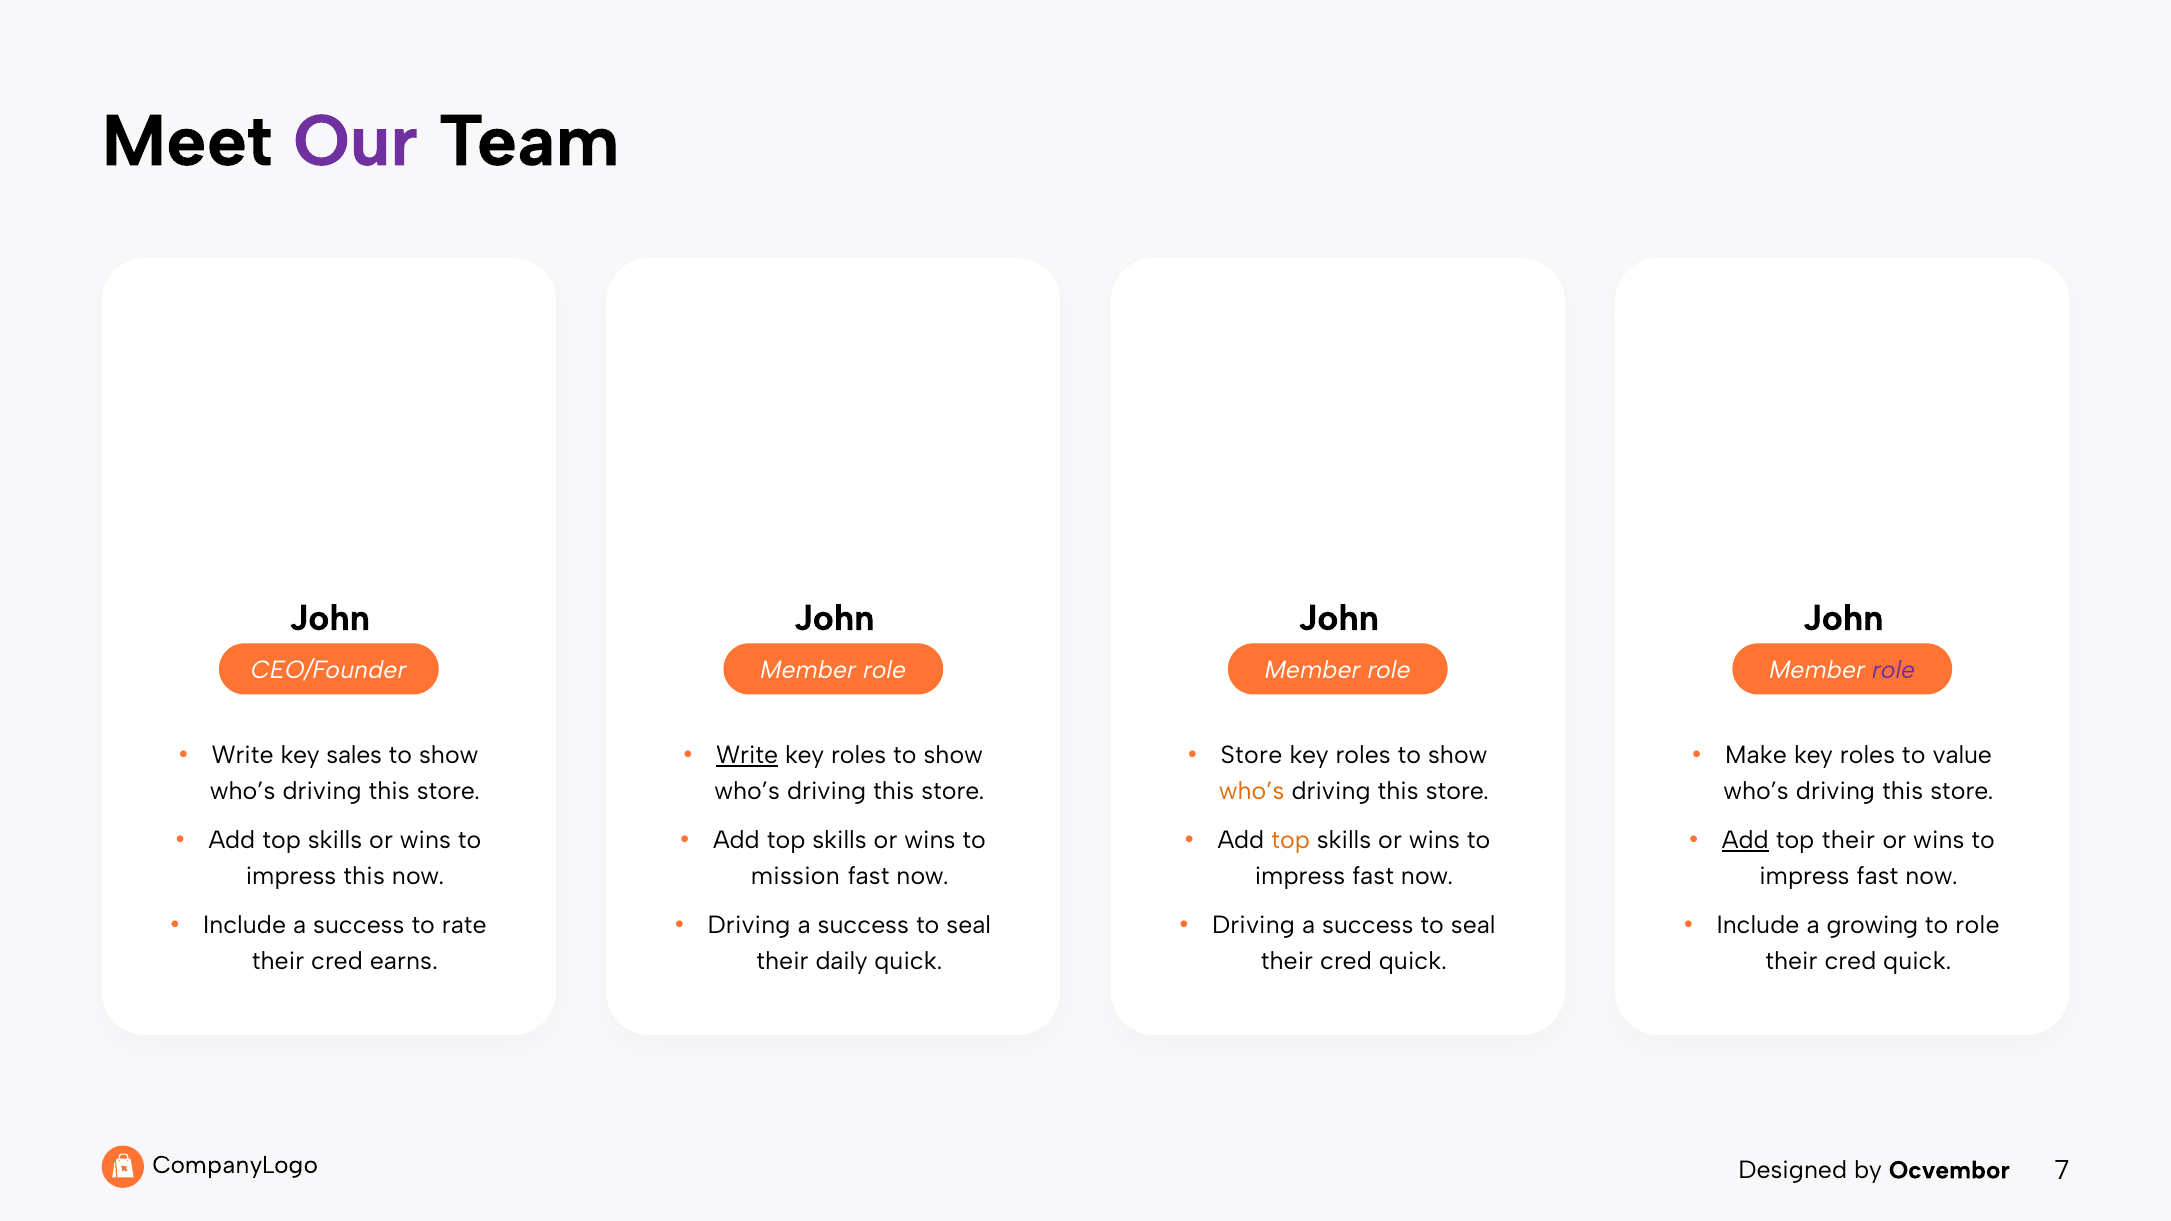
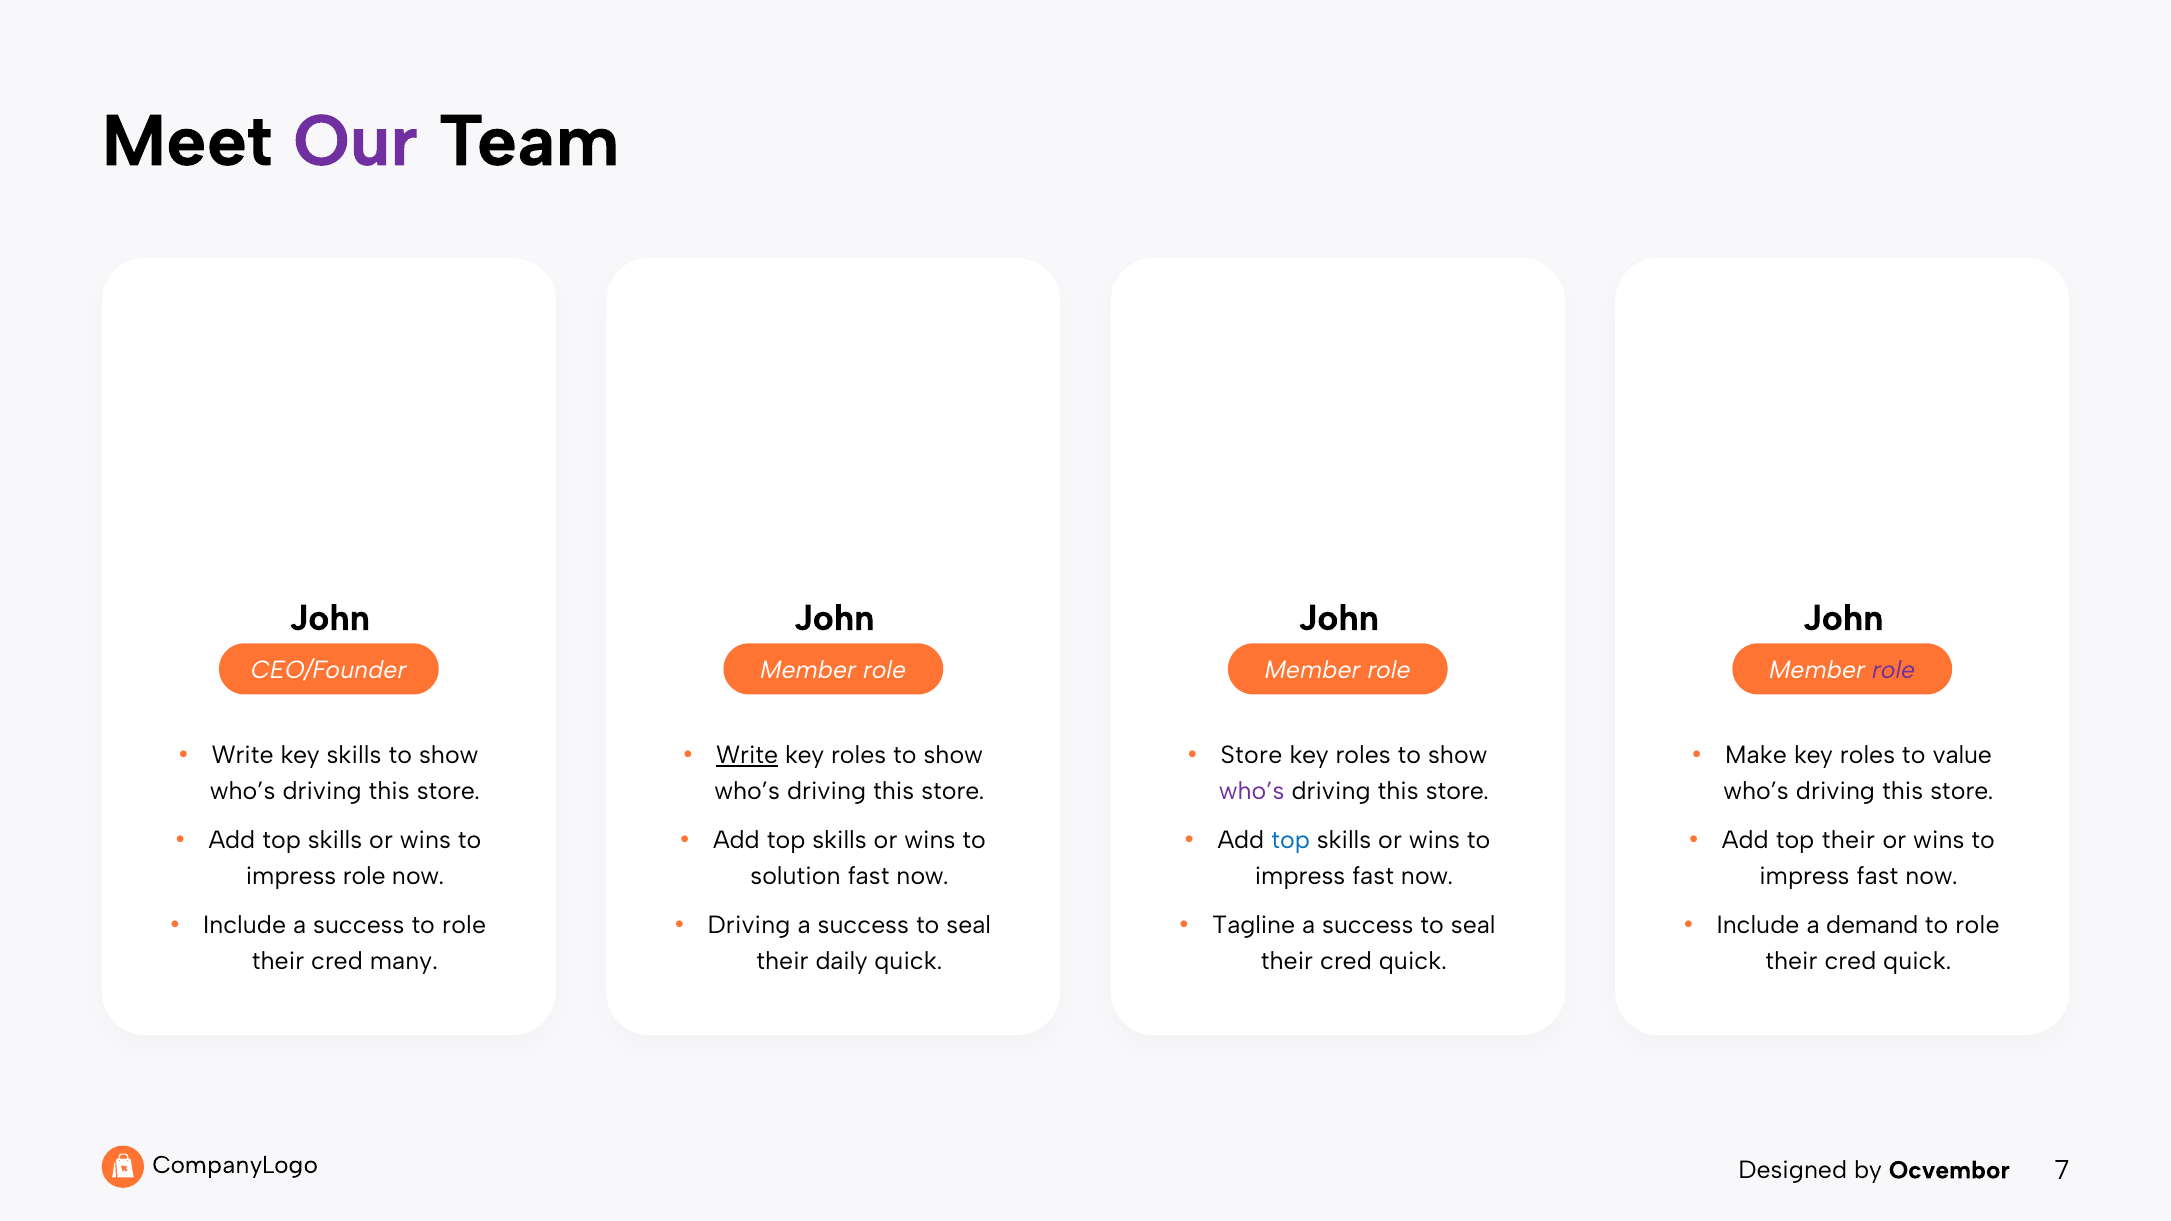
key sales: sales -> skills
who’s at (1252, 791) colour: orange -> purple
top at (1291, 841) colour: orange -> blue
Add at (1745, 841) underline: present -> none
impress this: this -> role
mission: mission -> solution
success to rate: rate -> role
Driving at (1254, 926): Driving -> Tagline
growing: growing -> demand
earns: earns -> many
